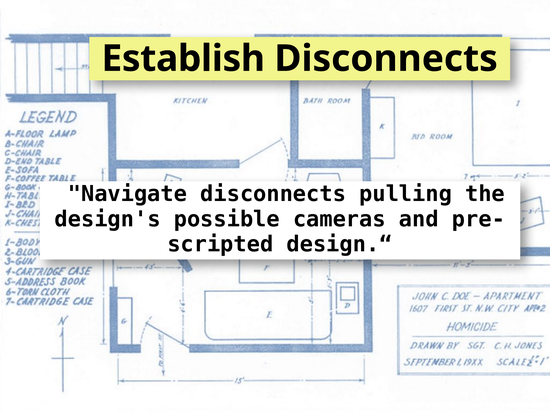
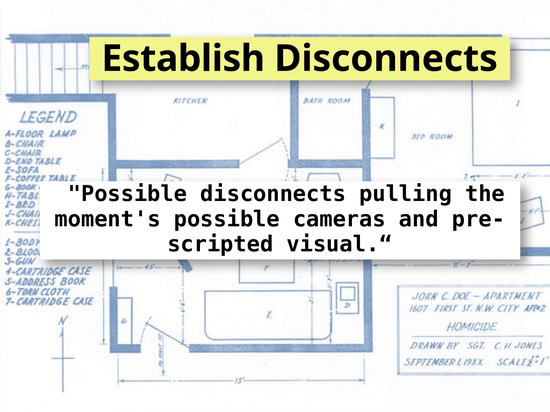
Navigate at (127, 194): Navigate -> Possible
design's: design's -> moment's
design.“: design.“ -> visual.“
